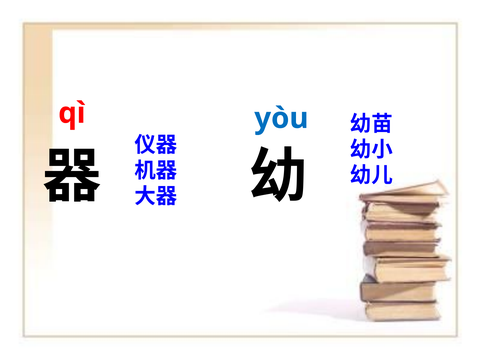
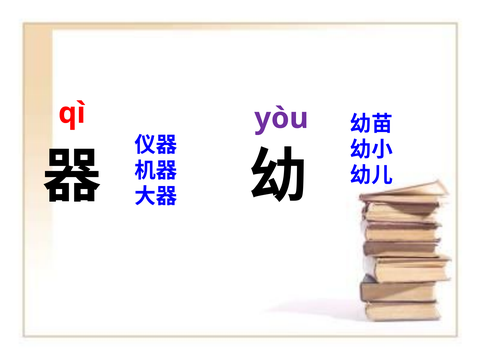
yòu colour: blue -> purple
